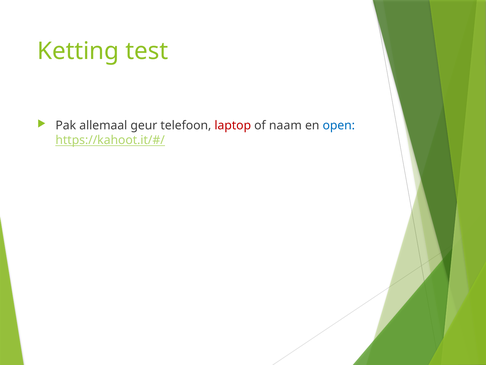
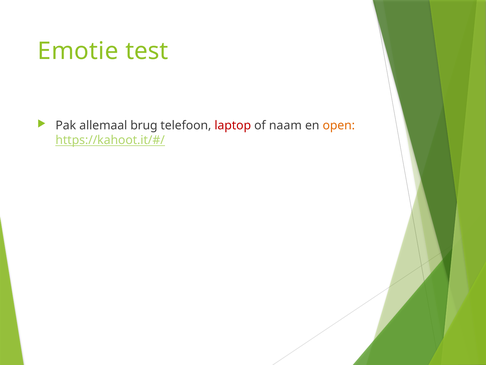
Ketting: Ketting -> Emotie
geur: geur -> brug
open colour: blue -> orange
